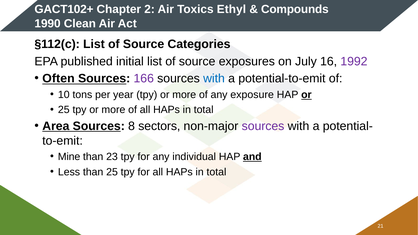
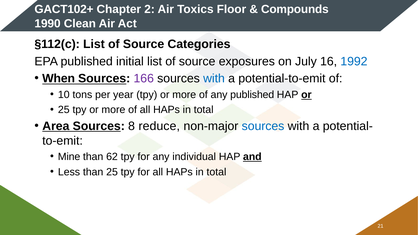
Ethyl: Ethyl -> Floor
1992 colour: purple -> blue
Often: Often -> When
any exposure: exposure -> published
sectors: sectors -> reduce
sources at (263, 126) colour: purple -> blue
23: 23 -> 62
